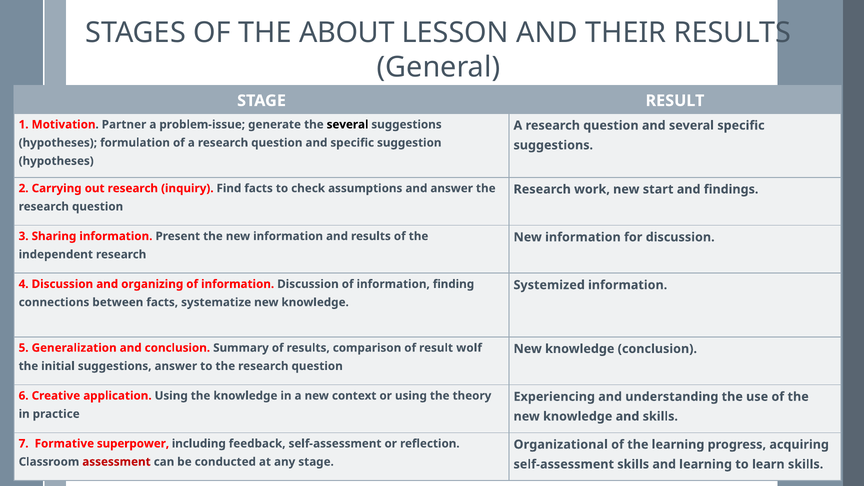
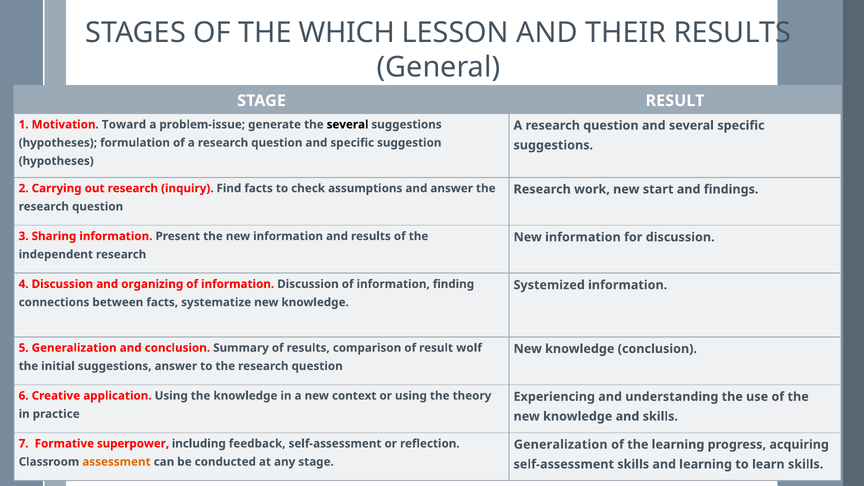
ABOUT: ABOUT -> WHICH
Partner: Partner -> Toward
Organizational at (561, 445): Organizational -> Generalization
assessment colour: red -> orange
